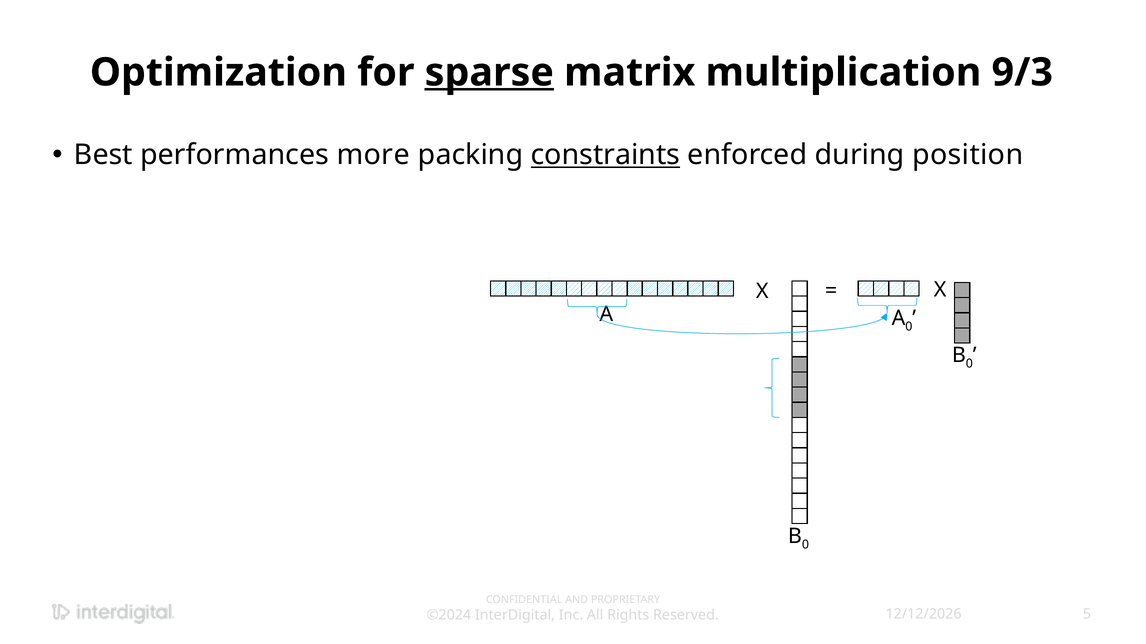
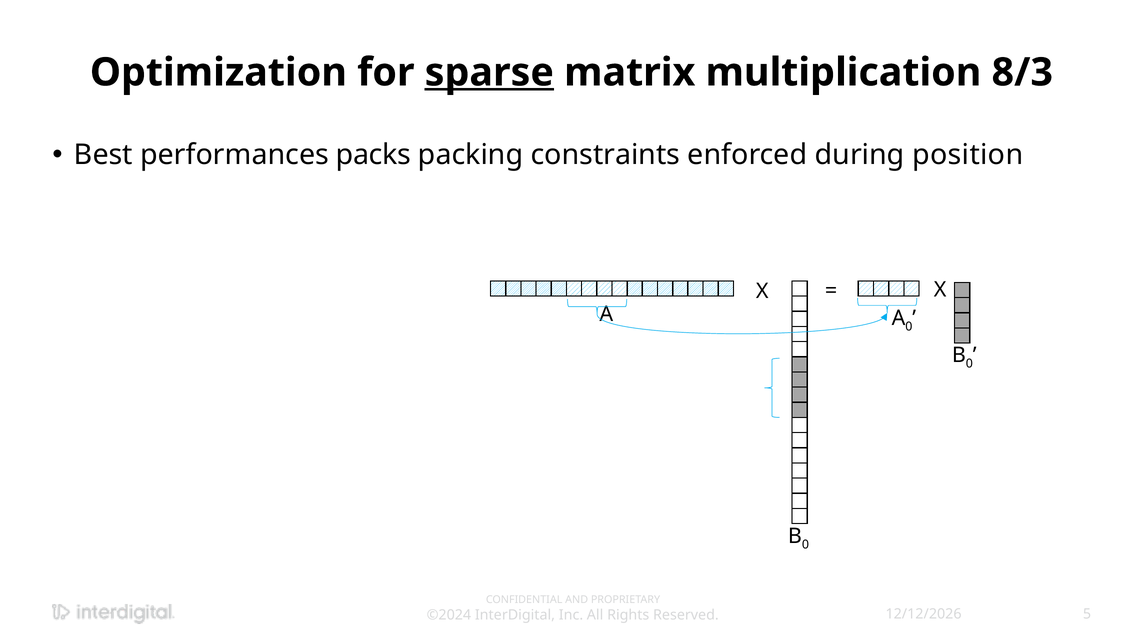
9/3: 9/3 -> 8/3
more: more -> packs
constraints underline: present -> none
